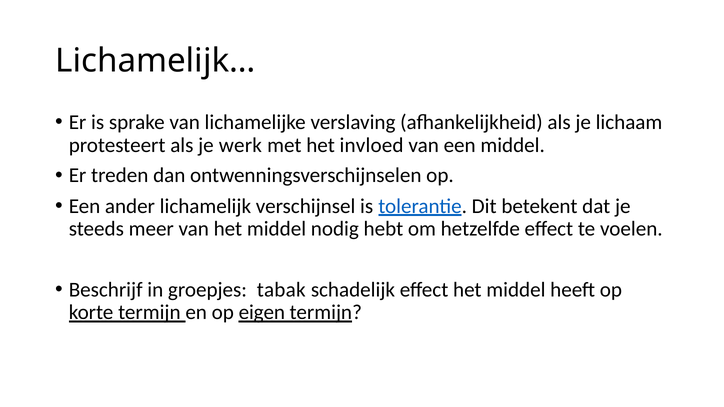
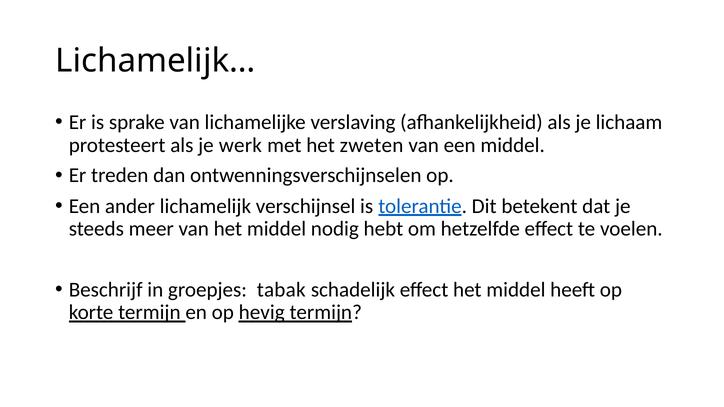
invloed: invloed -> zweten
eigen: eigen -> hevig
